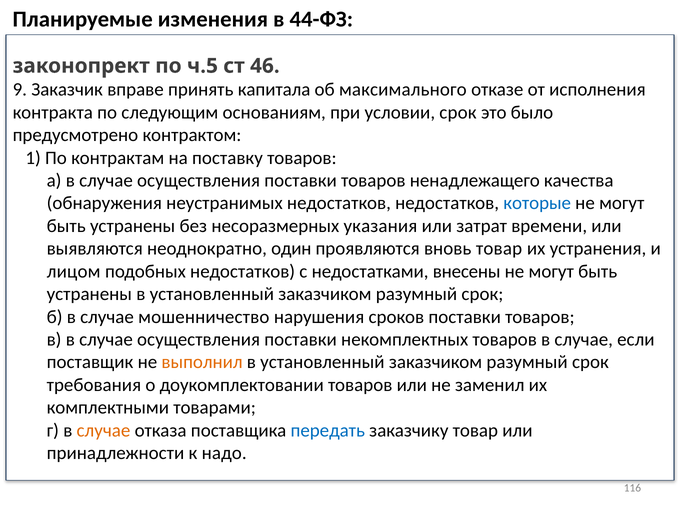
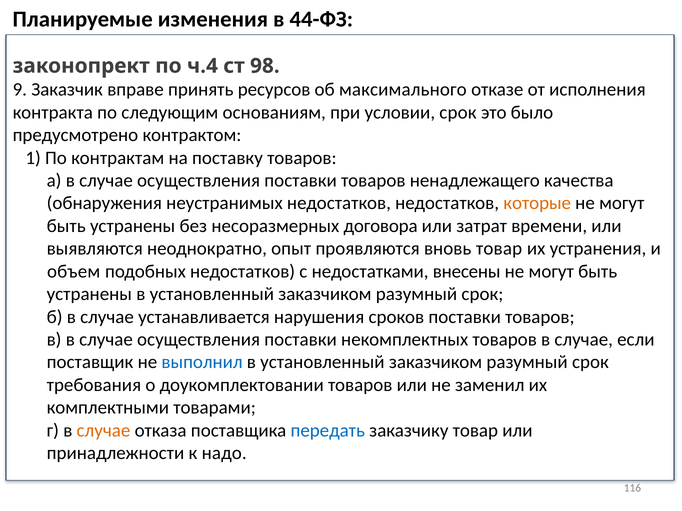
ч.5: ч.5 -> ч.4
46: 46 -> 98
капитала: капитала -> ресурсов
которые colour: blue -> orange
указания: указания -> договора
один: один -> опыт
лицом: лицом -> объем
мошенничество: мошенничество -> устанавливается
выполнил colour: orange -> blue
